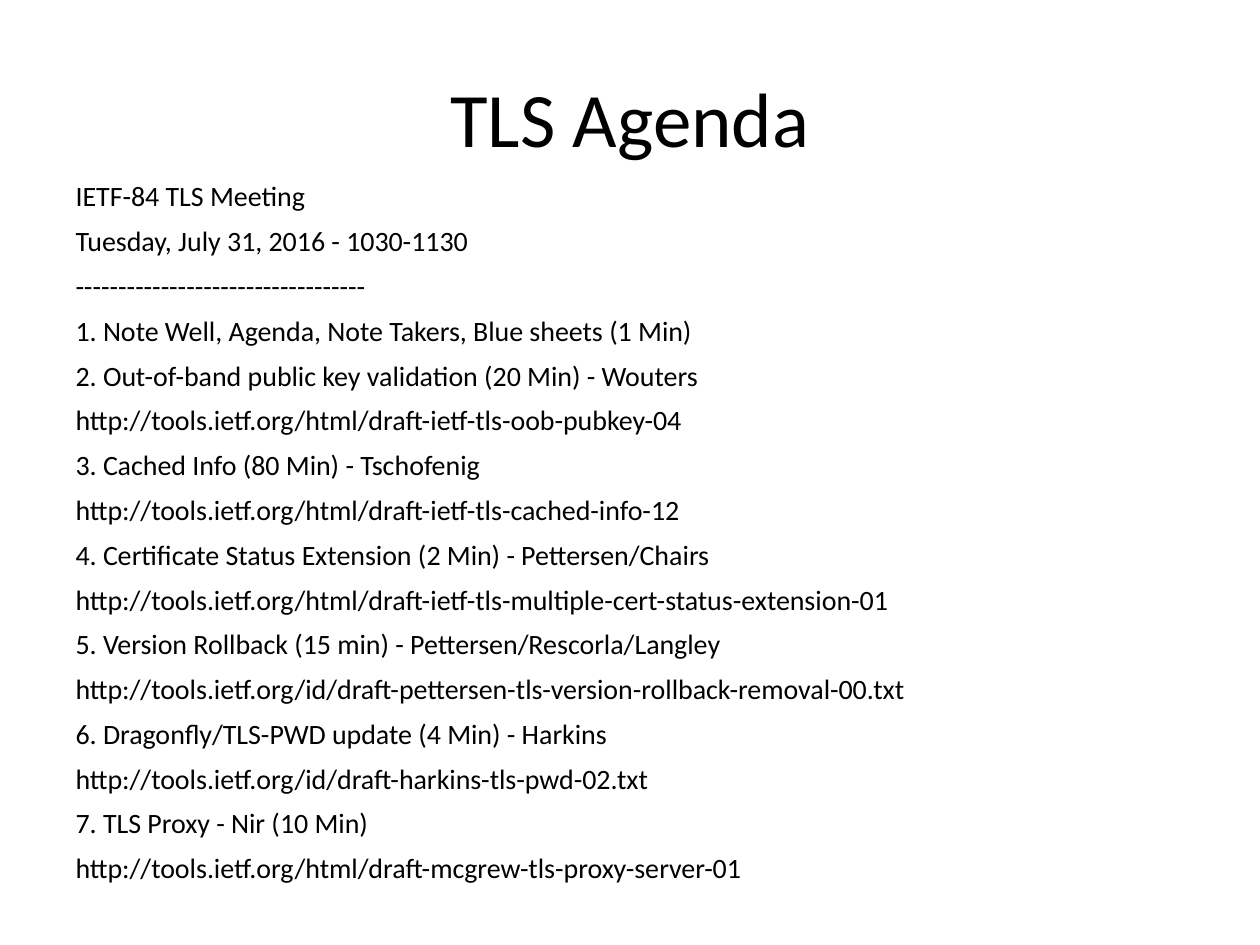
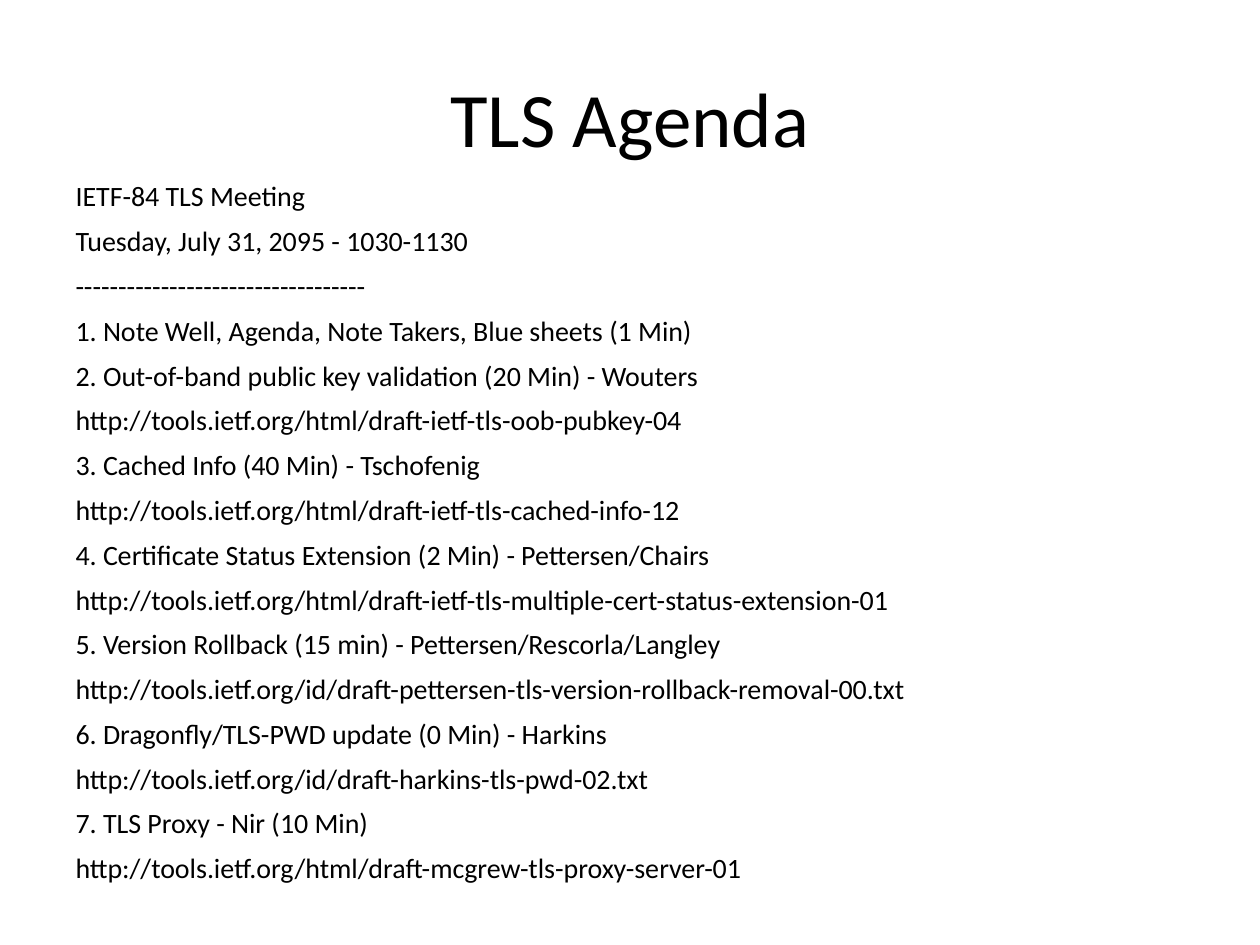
2016: 2016 -> 2095
80: 80 -> 40
update 4: 4 -> 0
